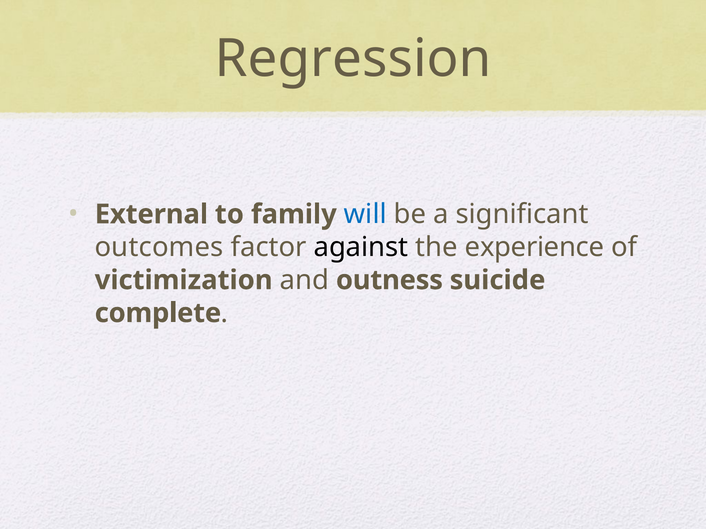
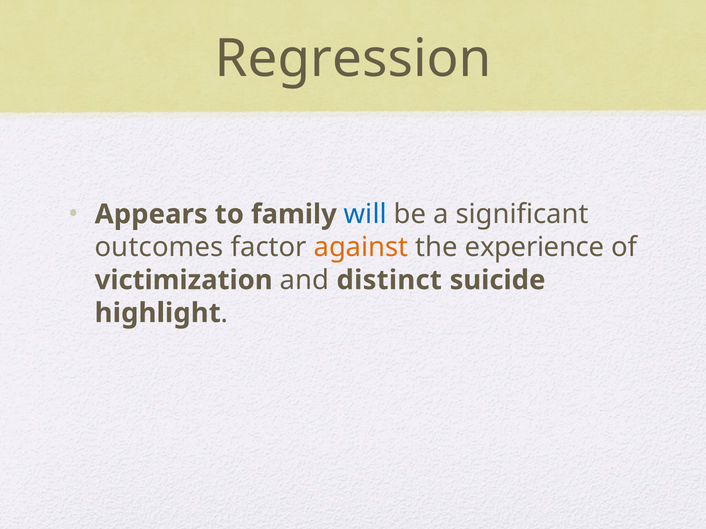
External: External -> Appears
against colour: black -> orange
outness: outness -> distinct
complete: complete -> highlight
